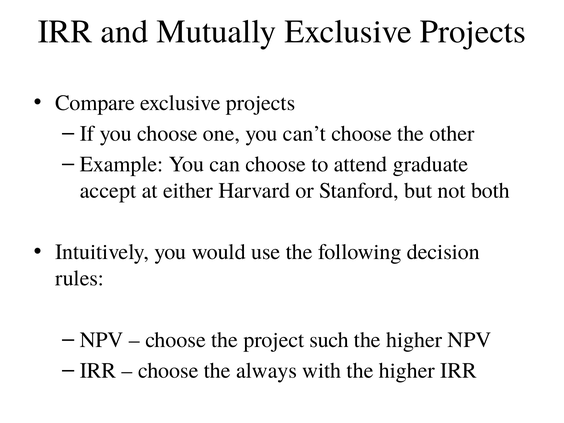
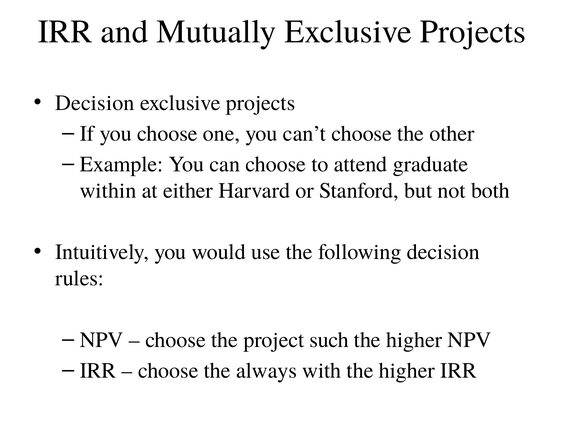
Compare at (95, 103): Compare -> Decision
accept: accept -> within
